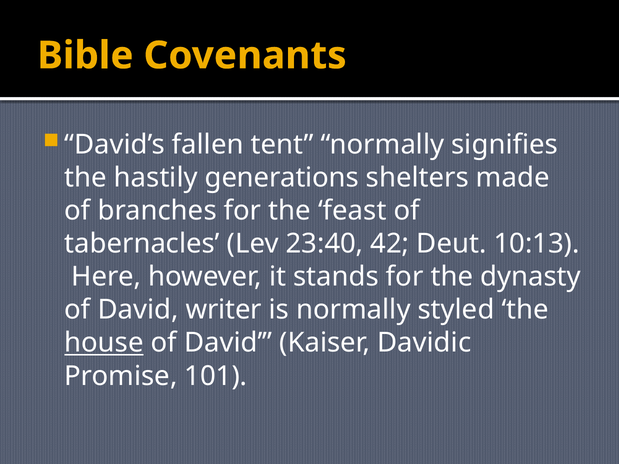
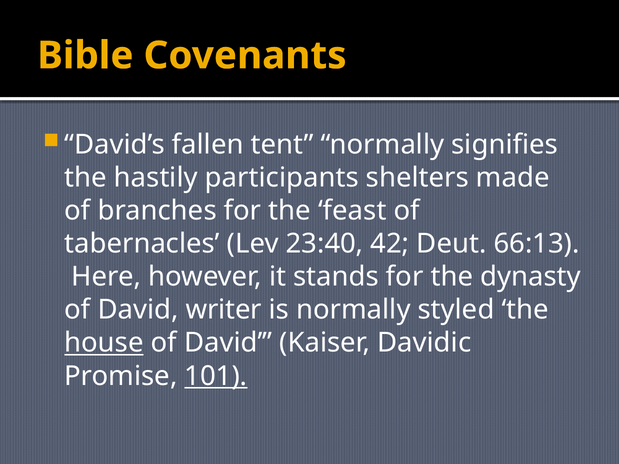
generations: generations -> participants
10:13: 10:13 -> 66:13
101 underline: none -> present
